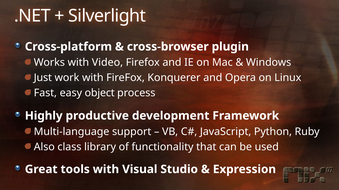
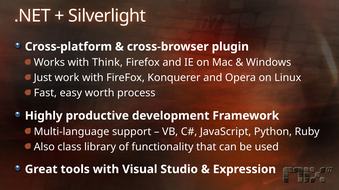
Video: Video -> Think
object: object -> worth
